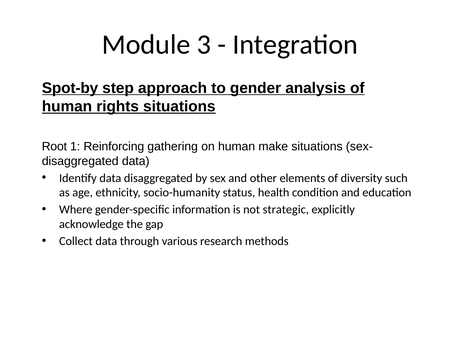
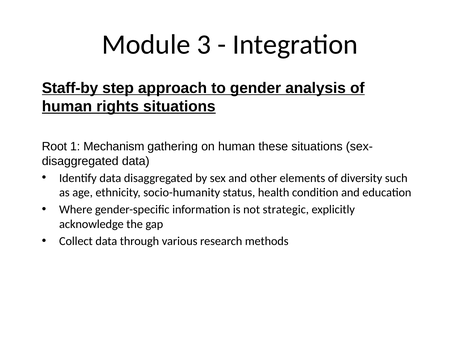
Spot-by: Spot-by -> Staff-by
Reinforcing: Reinforcing -> Mechanism
make: make -> these
